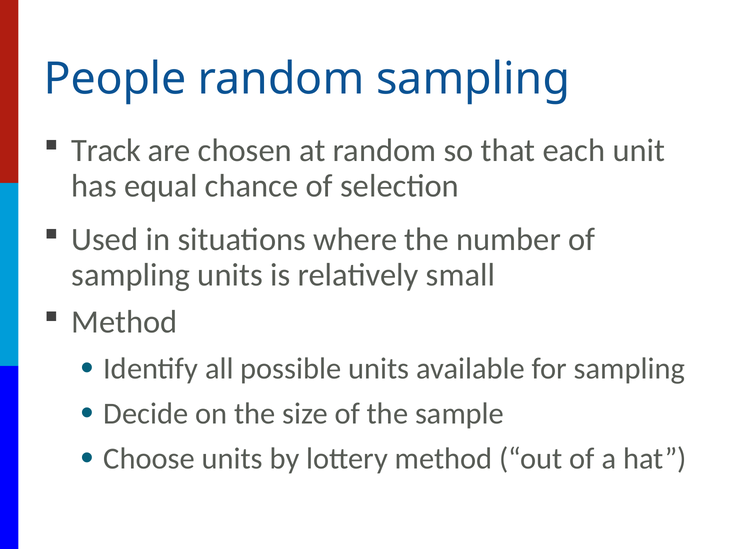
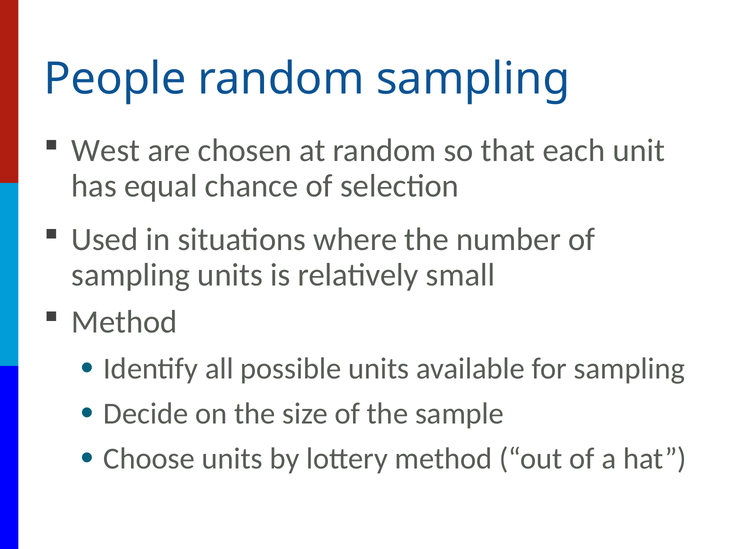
Track: Track -> West
